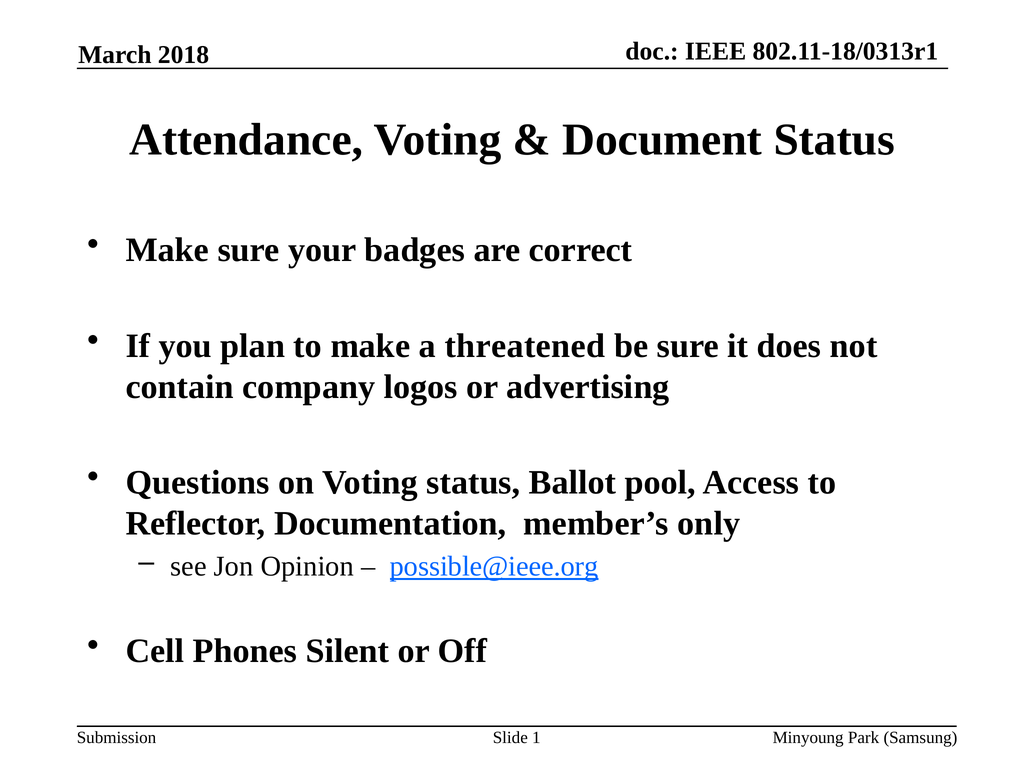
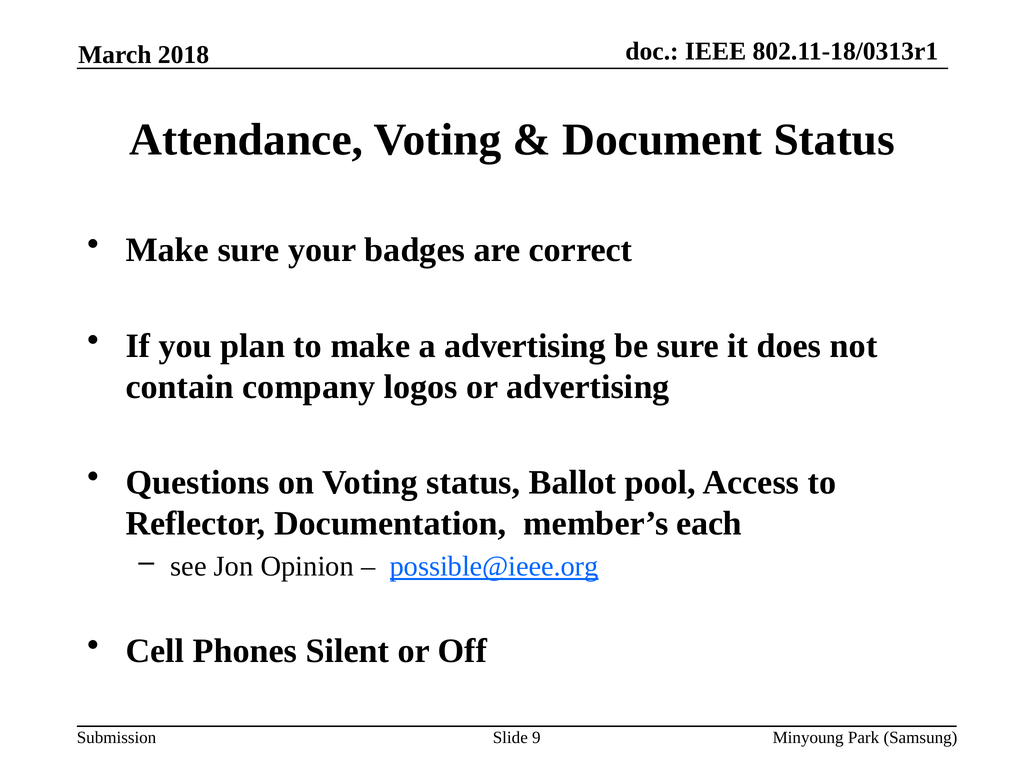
a threatened: threatened -> advertising
only: only -> each
1: 1 -> 9
